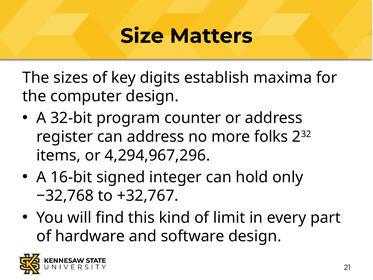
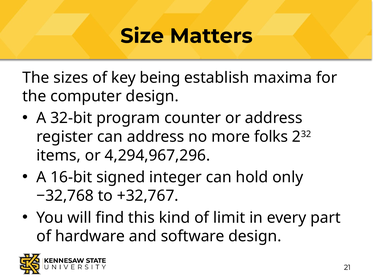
digits: digits -> being
